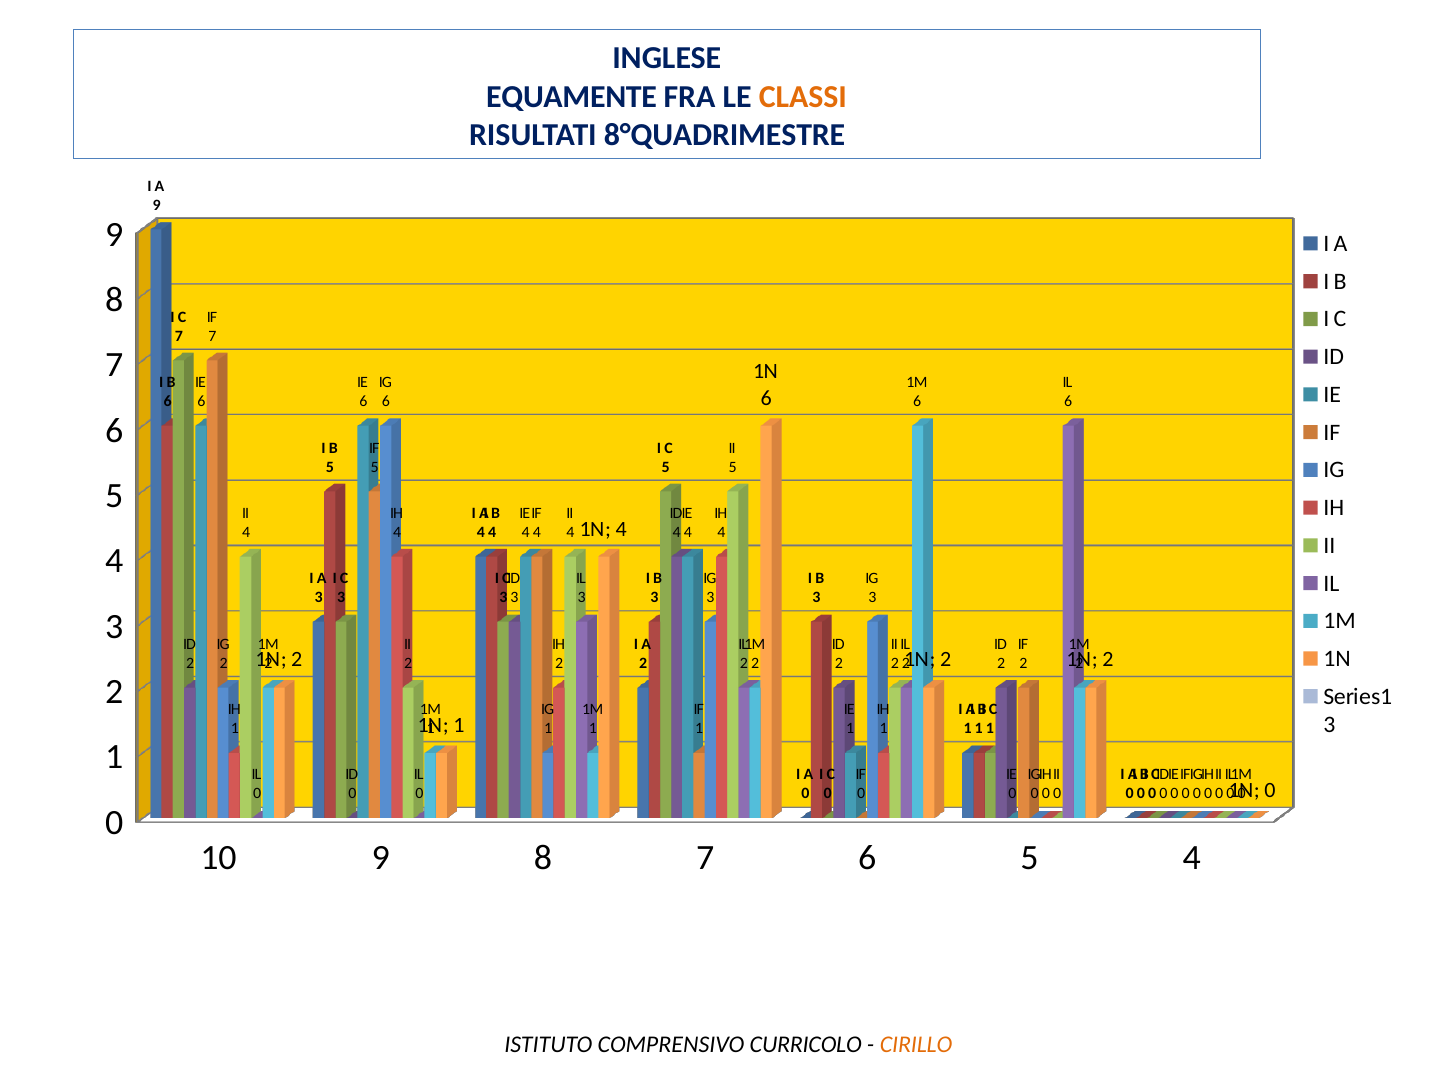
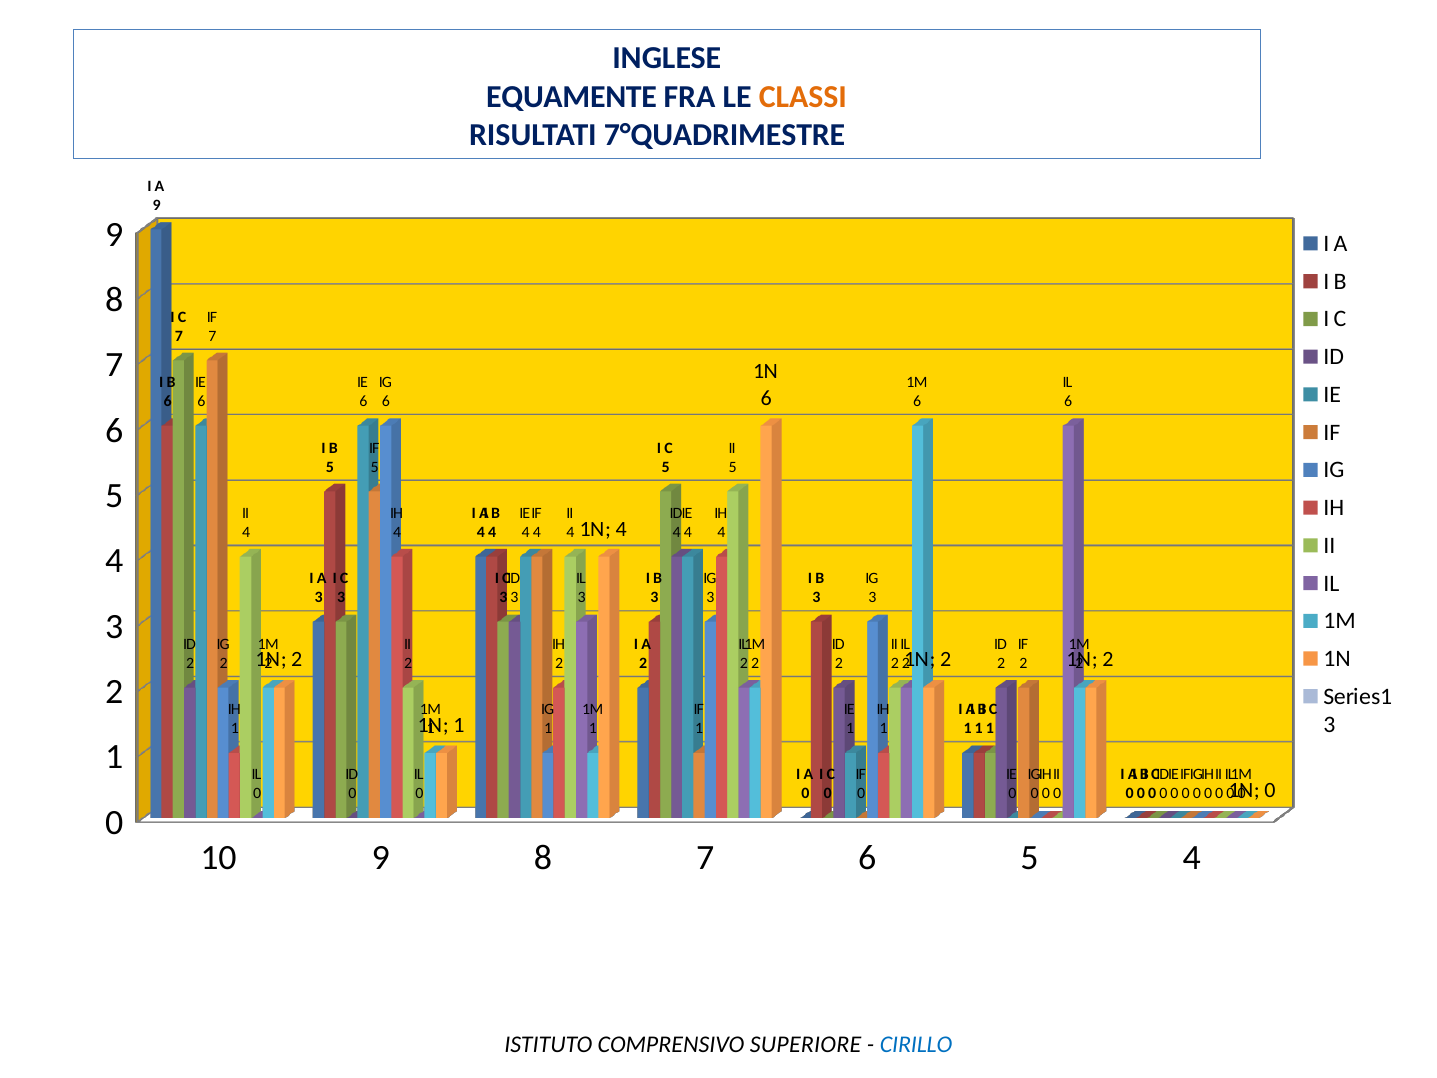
8°QUADRIMESTRE: 8°QUADRIMESTRE -> 7°QUADRIMESTRE
CURRICOLO: CURRICOLO -> SUPERIORE
CIRILLO colour: orange -> blue
